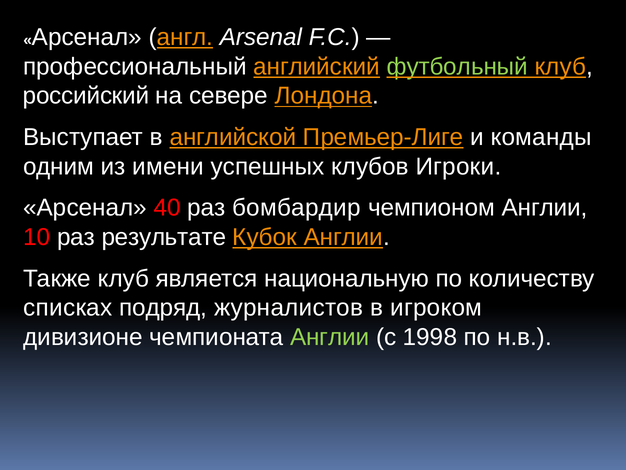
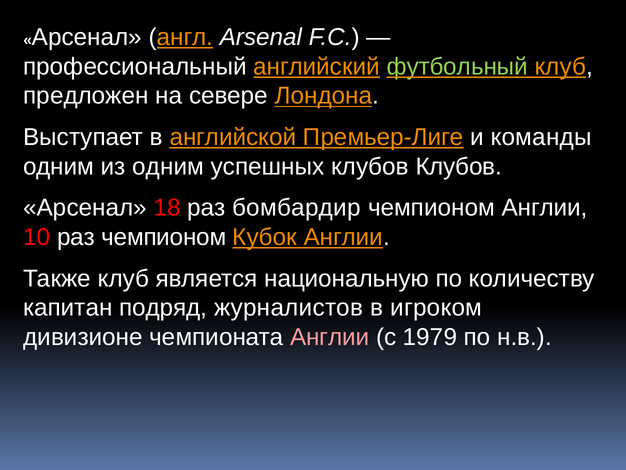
российский: российский -> предложен
из имени: имени -> одним
клубов Игроки: Игроки -> Клубов
40: 40 -> 18
раз результате: результате -> чемпионом
списках: списках -> капитан
Англии at (330, 337) colour: light green -> pink
1998: 1998 -> 1979
